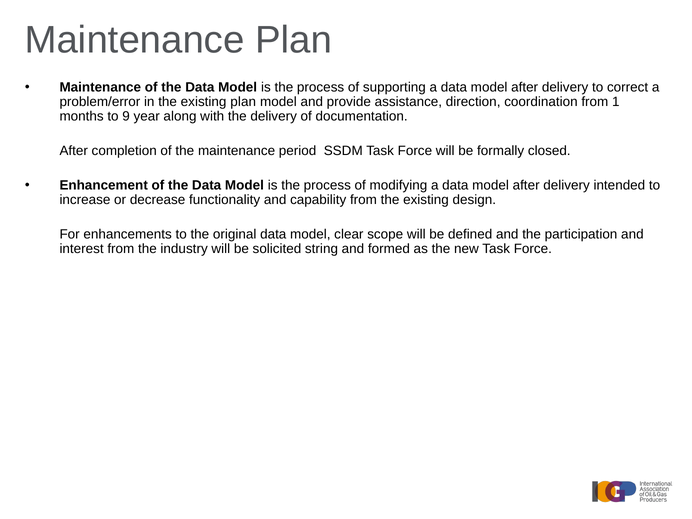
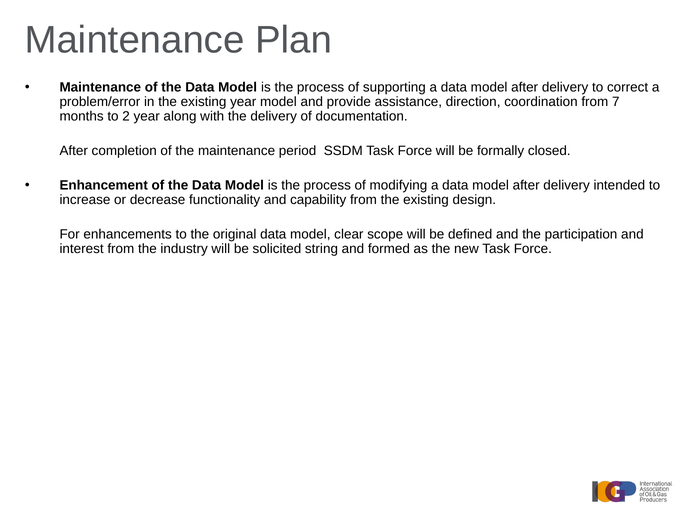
existing plan: plan -> year
1: 1 -> 7
9: 9 -> 2
